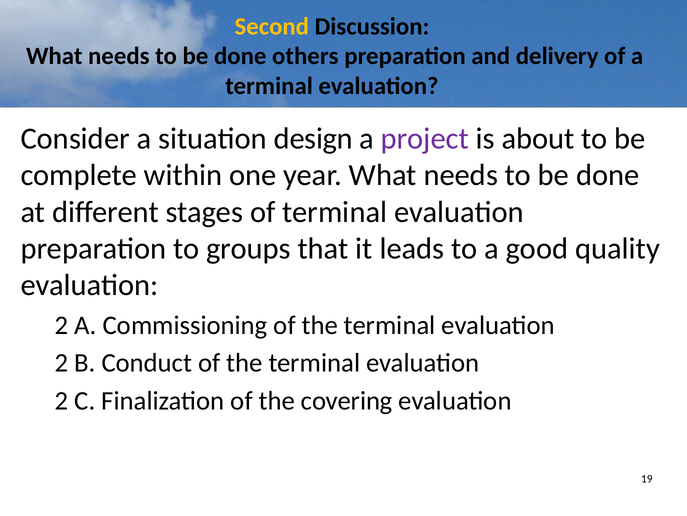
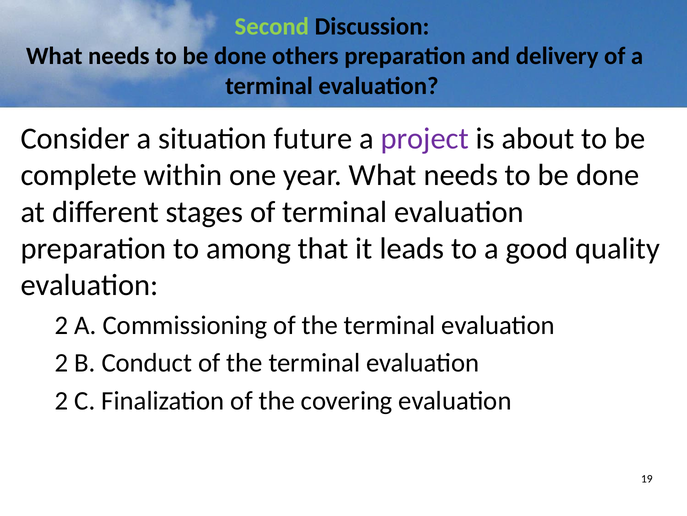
Second colour: yellow -> light green
design: design -> future
groups: groups -> among
